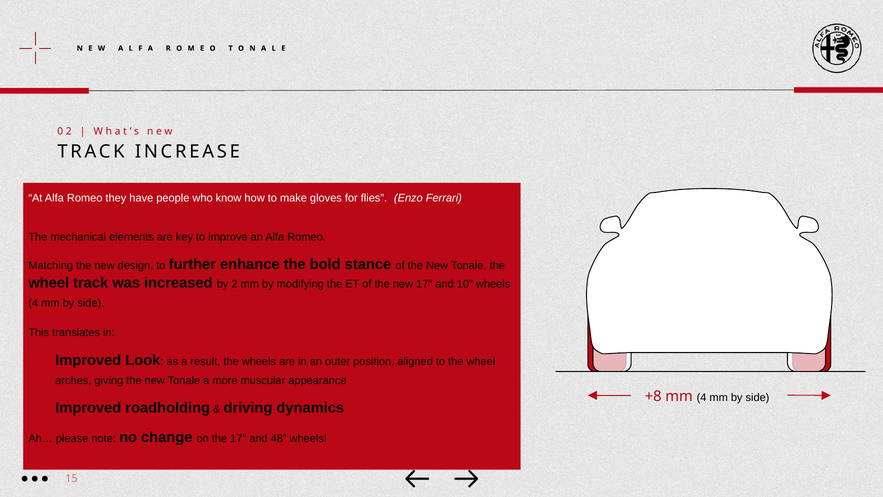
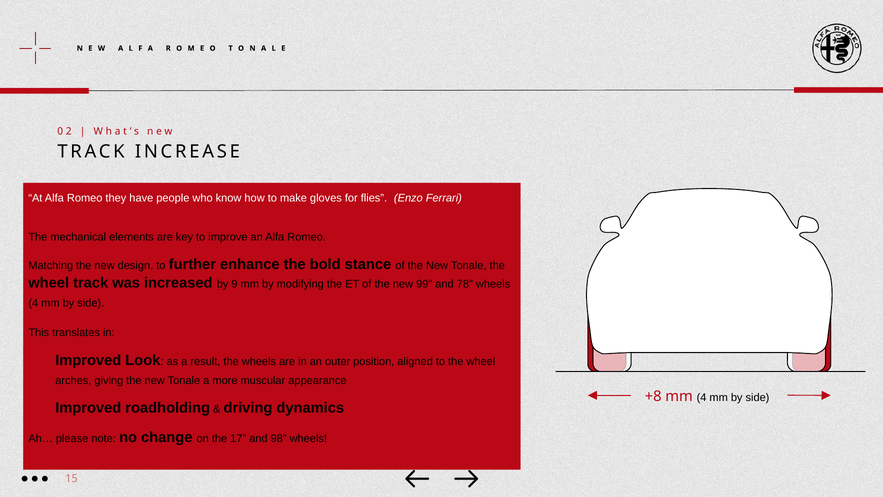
by 2: 2 -> 9
new 17: 17 -> 99
10: 10 -> 78
48: 48 -> 98
